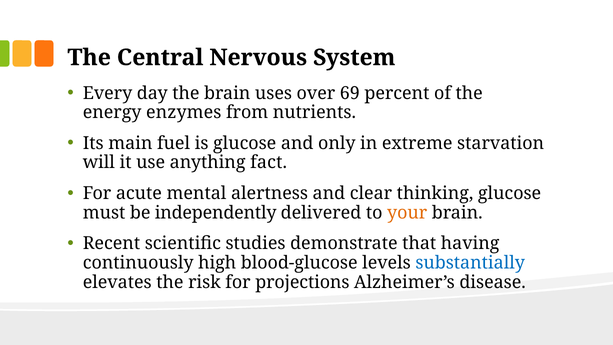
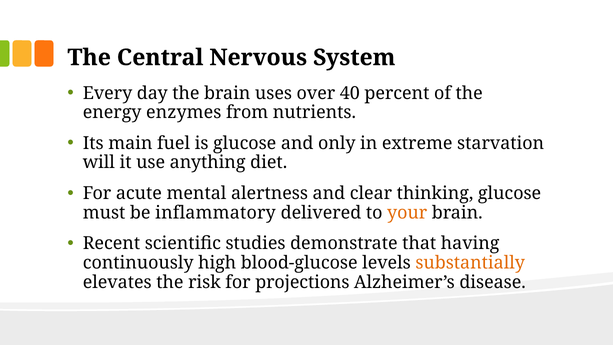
69: 69 -> 40
fact: fact -> diet
independently: independently -> inflammatory
substantially colour: blue -> orange
